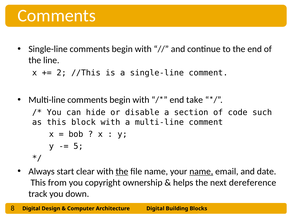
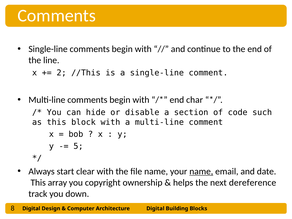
take: take -> char
the at (122, 171) underline: present -> none
from: from -> array
